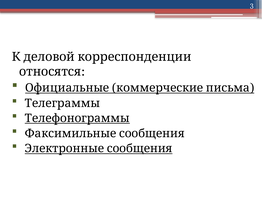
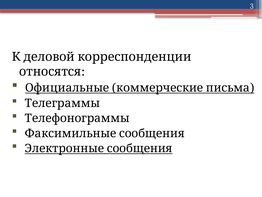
Телефонограммы underline: present -> none
